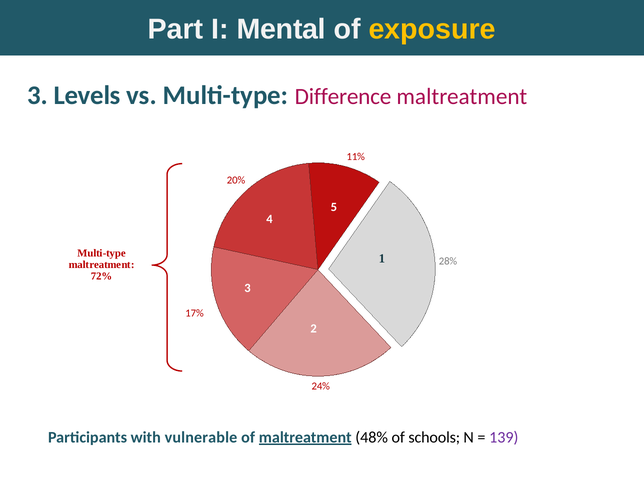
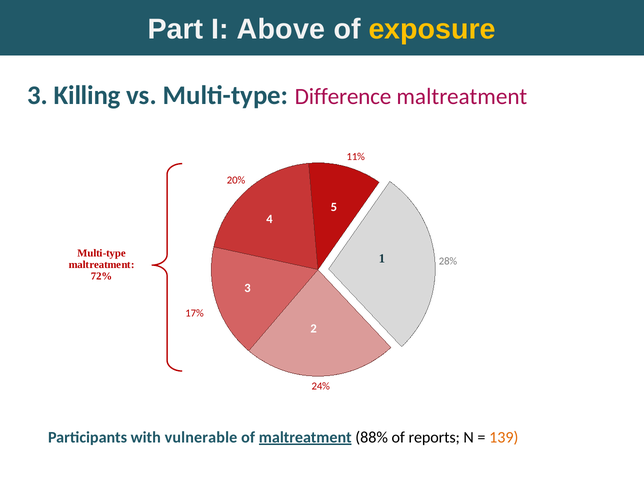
Mental: Mental -> Above
Levels: Levels -> Killing
48%: 48% -> 88%
schools: schools -> reports
139 colour: purple -> orange
